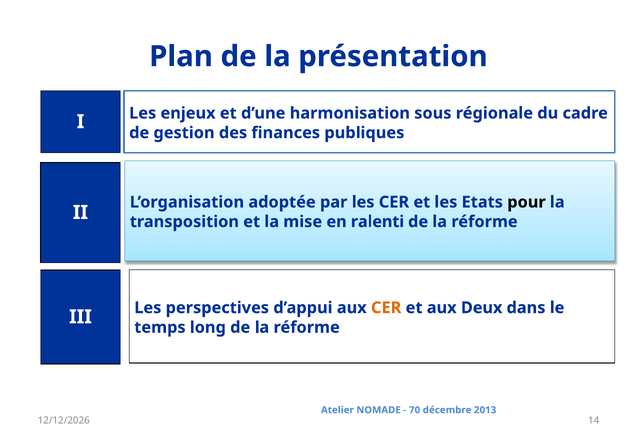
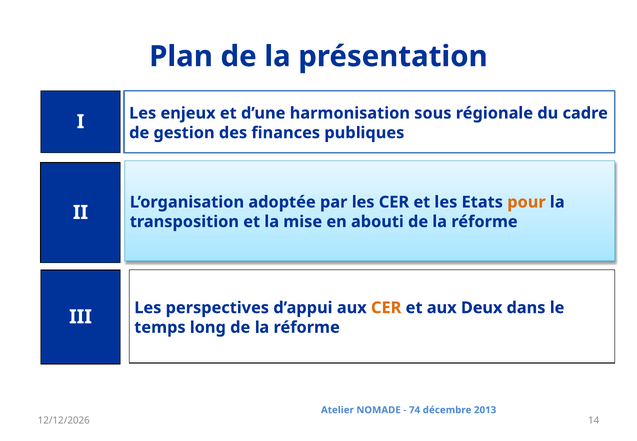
pour colour: black -> orange
ralenti: ralenti -> abouti
70: 70 -> 74
